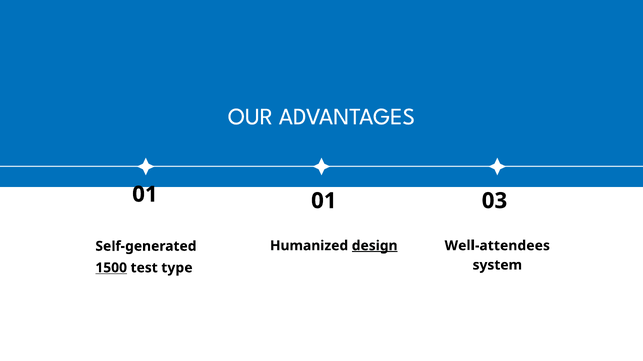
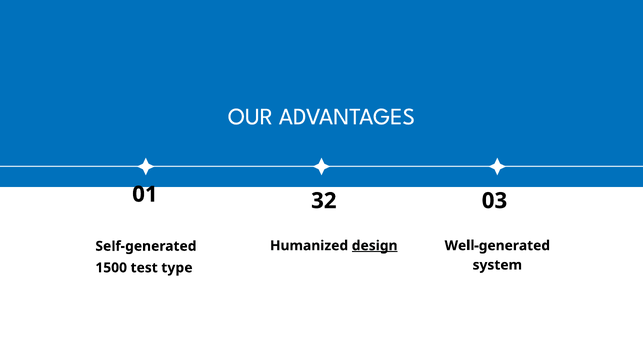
01 01: 01 -> 32
Well-attendees: Well-attendees -> Well-generated
1500 underline: present -> none
